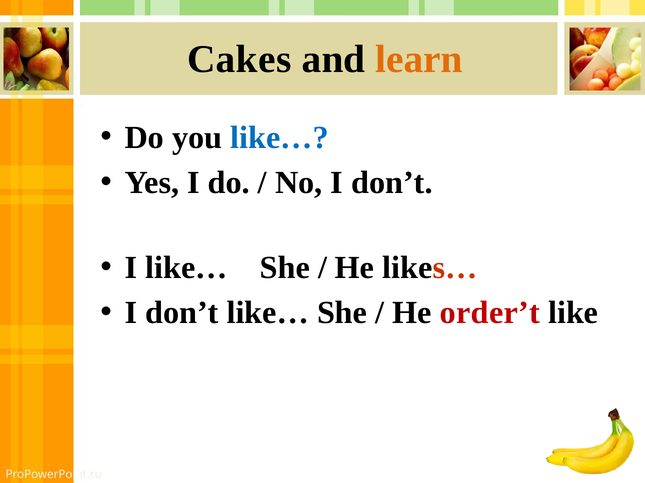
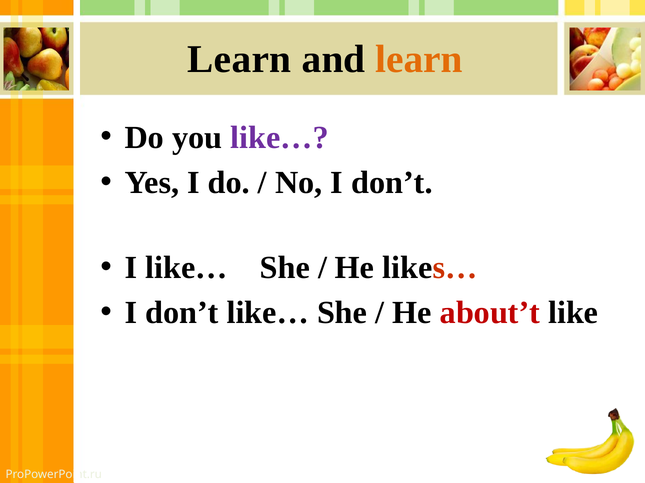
Cakes at (239, 59): Cakes -> Learn
like… at (280, 138) colour: blue -> purple
order’t: order’t -> about’t
